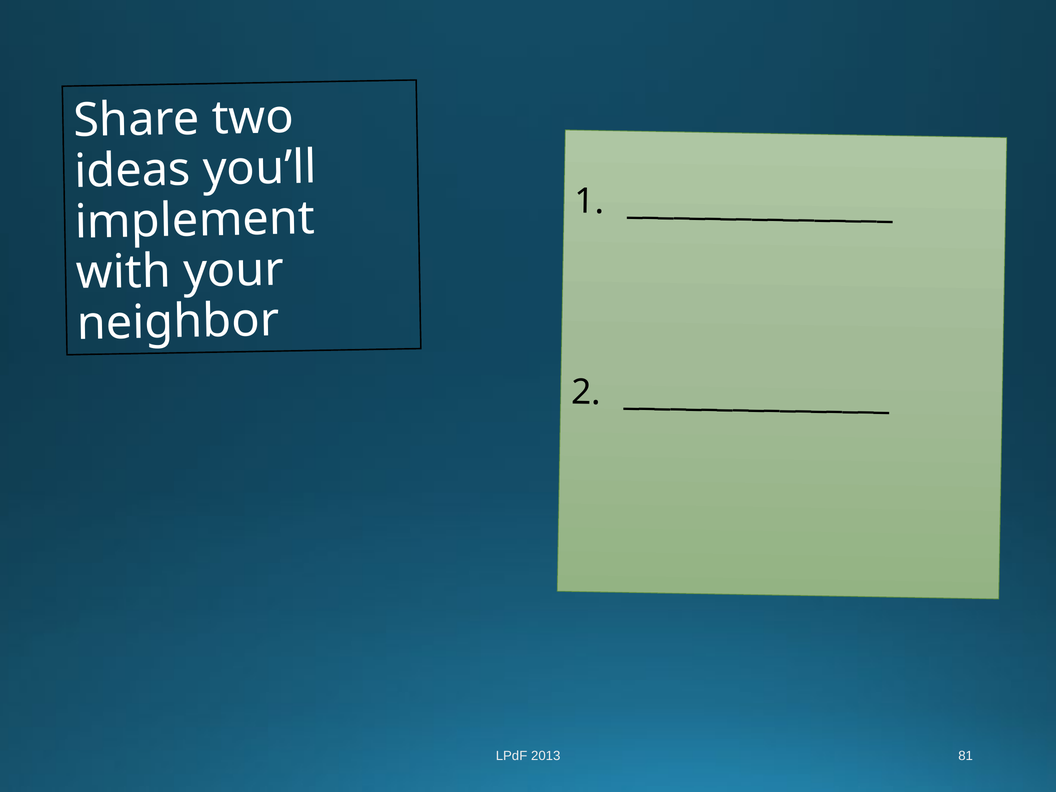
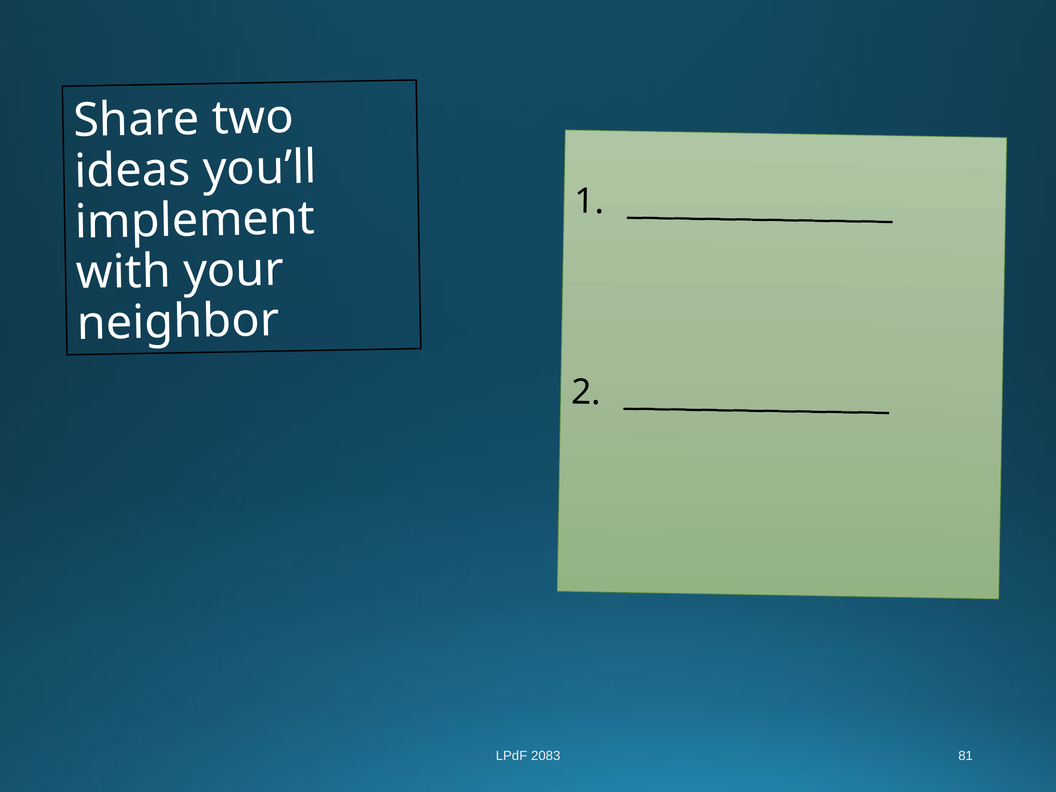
2013: 2013 -> 2083
